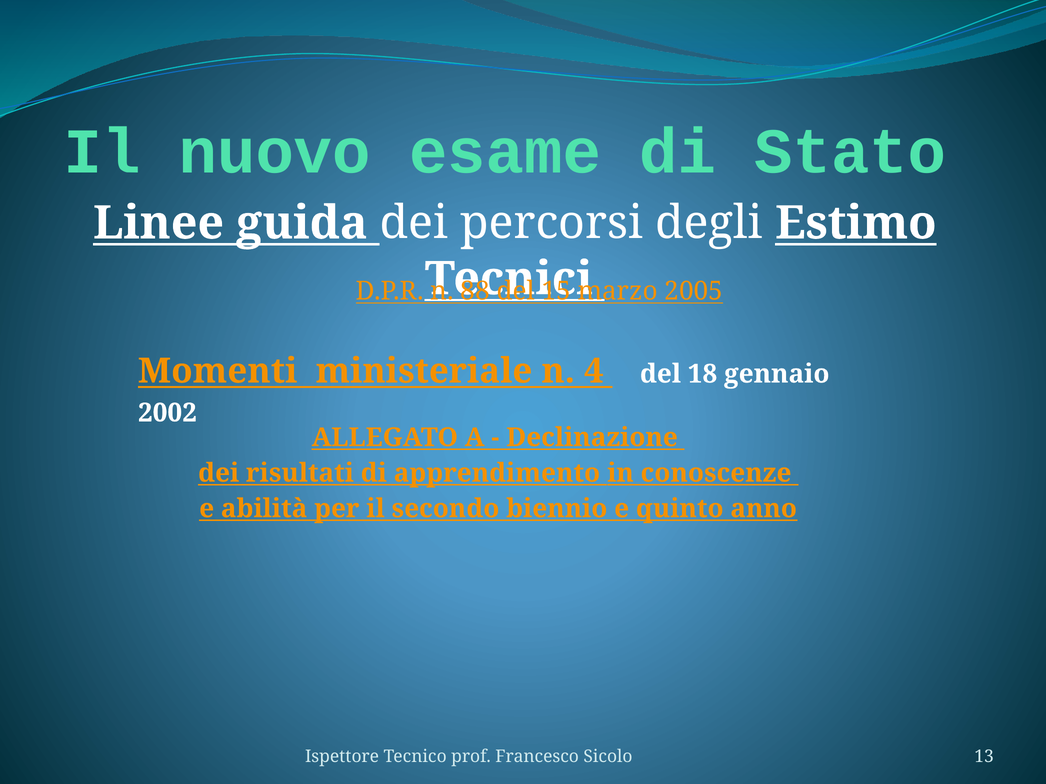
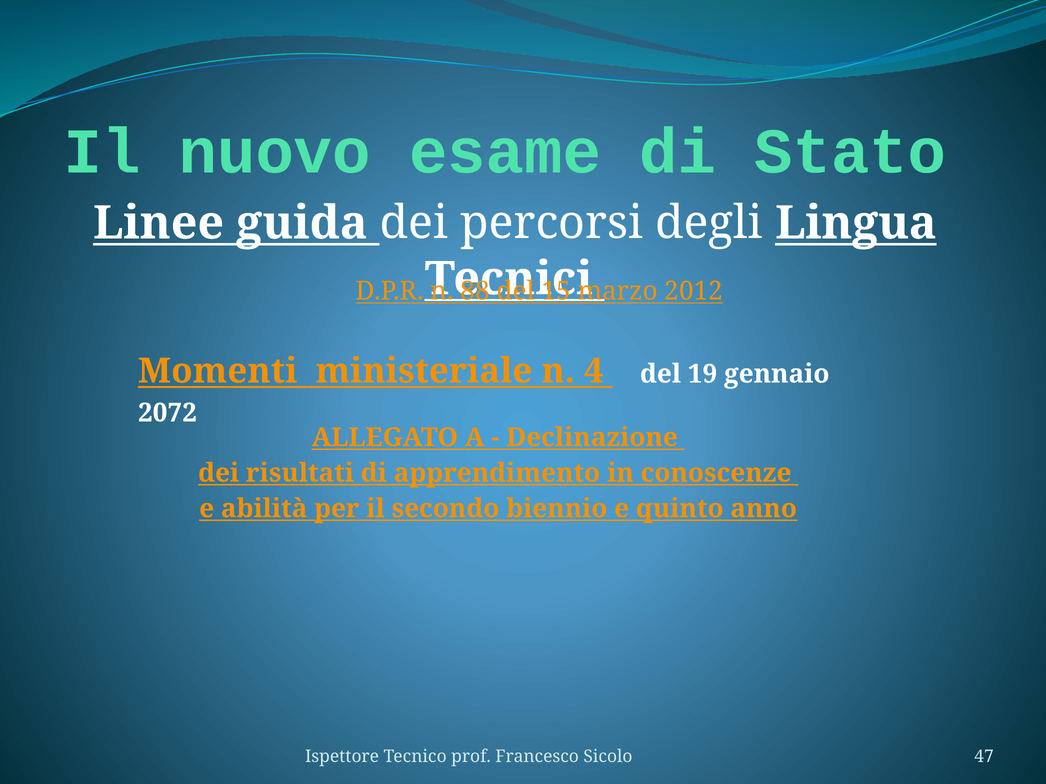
Estimo: Estimo -> Lingua
2005: 2005 -> 2012
18: 18 -> 19
2002: 2002 -> 2072
13: 13 -> 47
